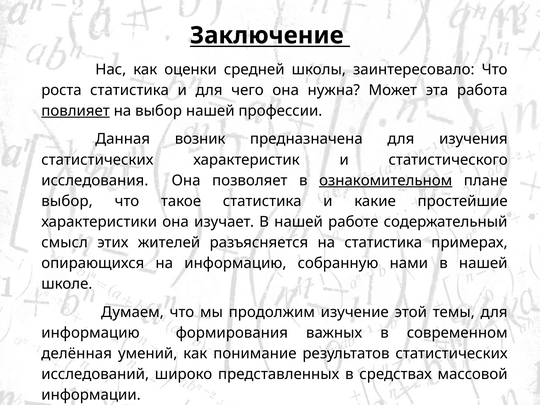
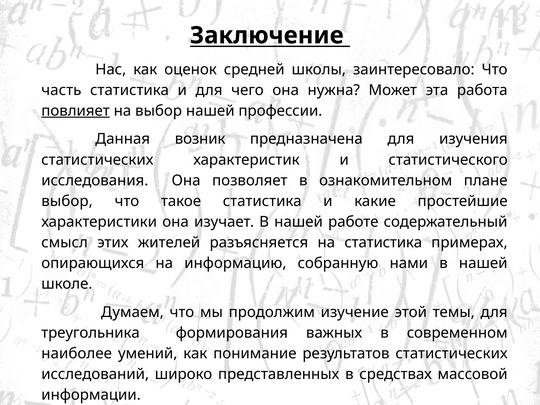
оценки: оценки -> оценок
роста: роста -> часть
ознакомительном underline: present -> none
информацию at (90, 333): информацию -> треугольника
делённая: делённая -> наиболее
